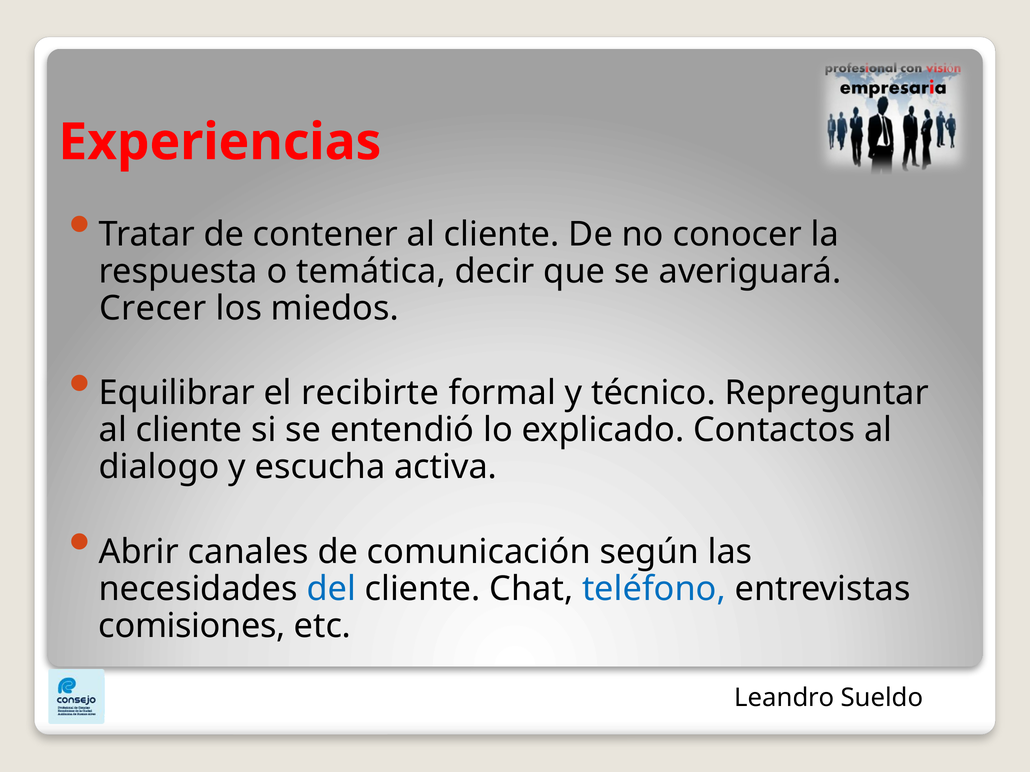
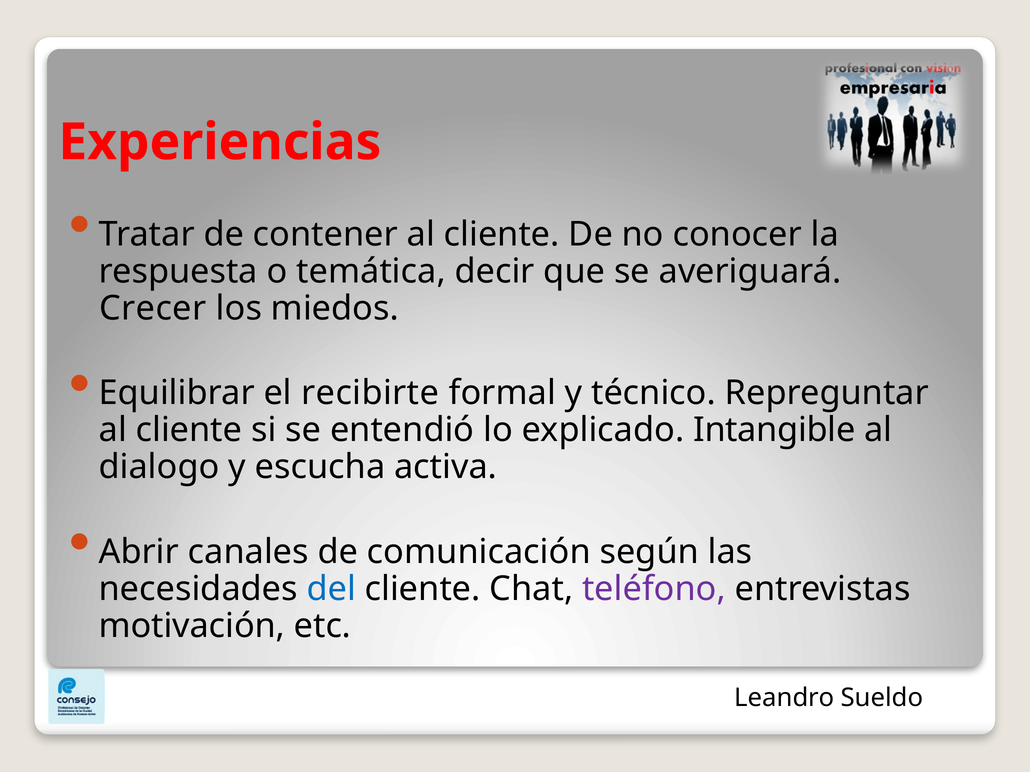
Contactos: Contactos -> Intangible
teléfono colour: blue -> purple
comisiones: comisiones -> motivación
